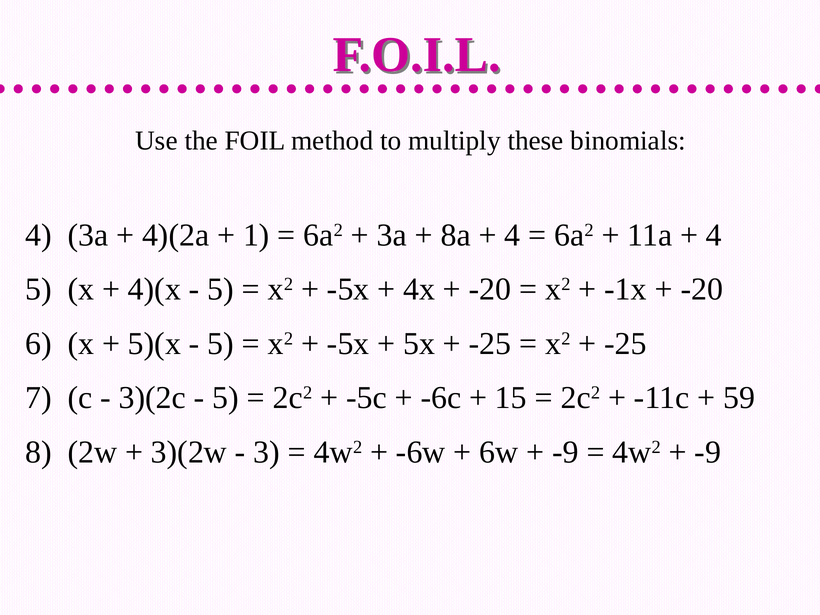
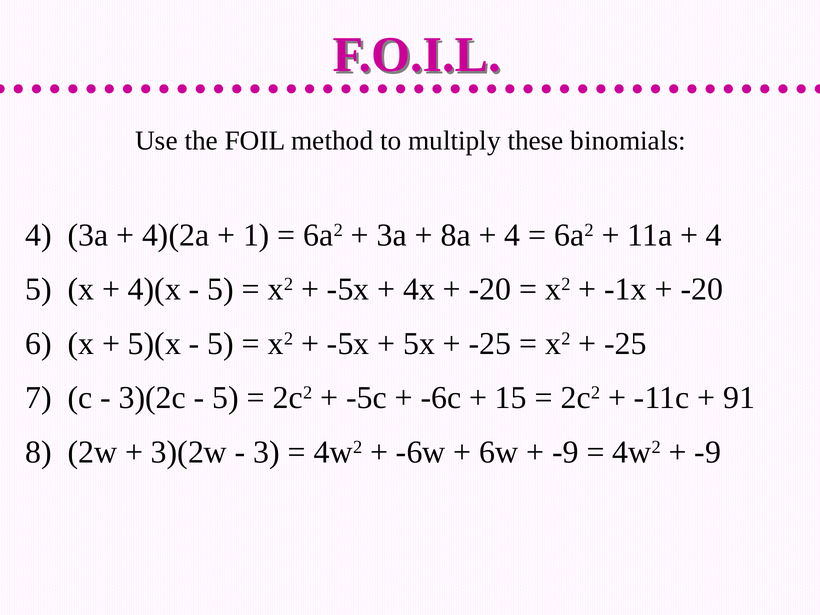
59: 59 -> 91
